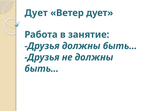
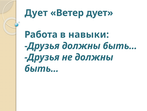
занятие: занятие -> навыки
